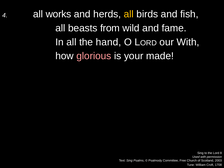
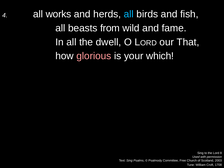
all at (129, 14) colour: yellow -> light blue
hand: hand -> dwell
our With: With -> That
made: made -> which
